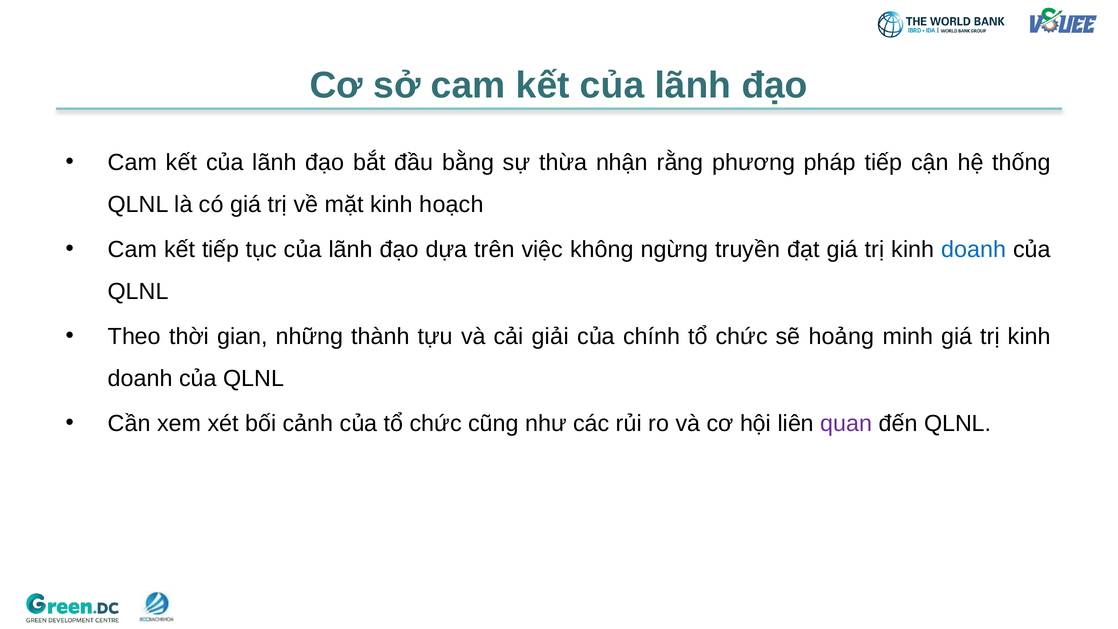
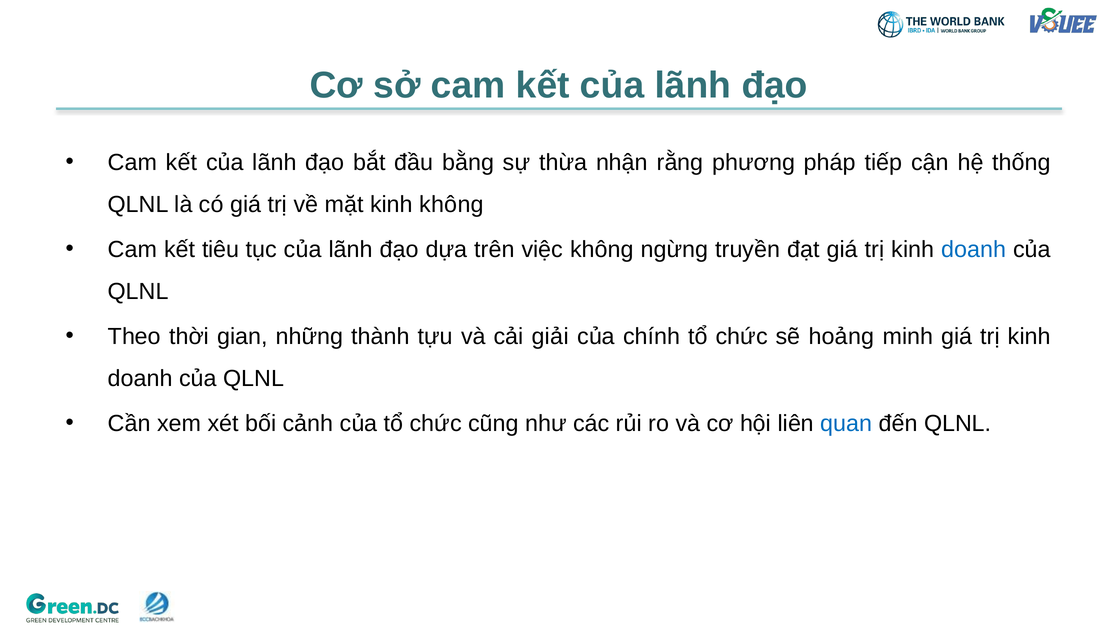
kinh hoạch: hoạch -> không
kết tiếp: tiếp -> tiêu
quan colour: purple -> blue
